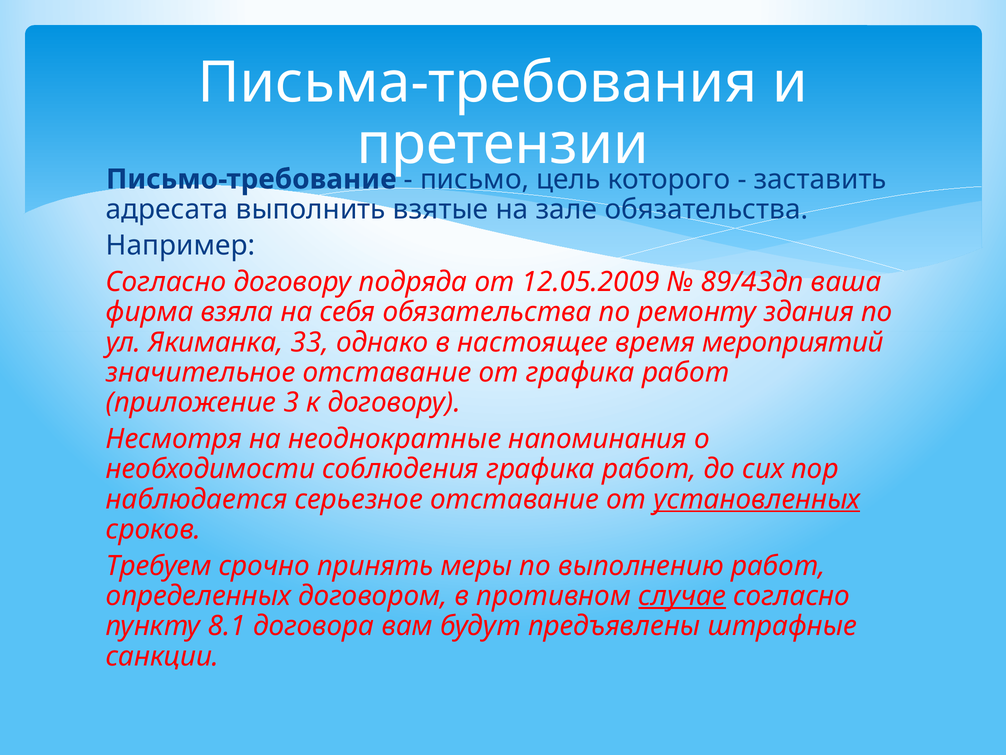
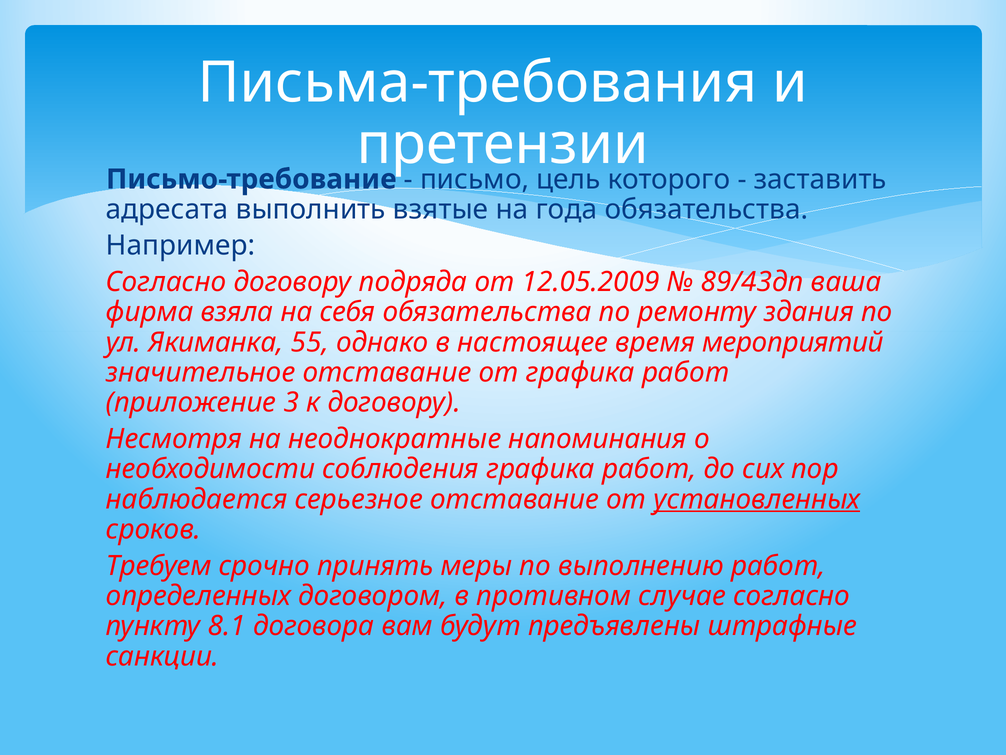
зале: зале -> года
33: 33 -> 55
случае underline: present -> none
